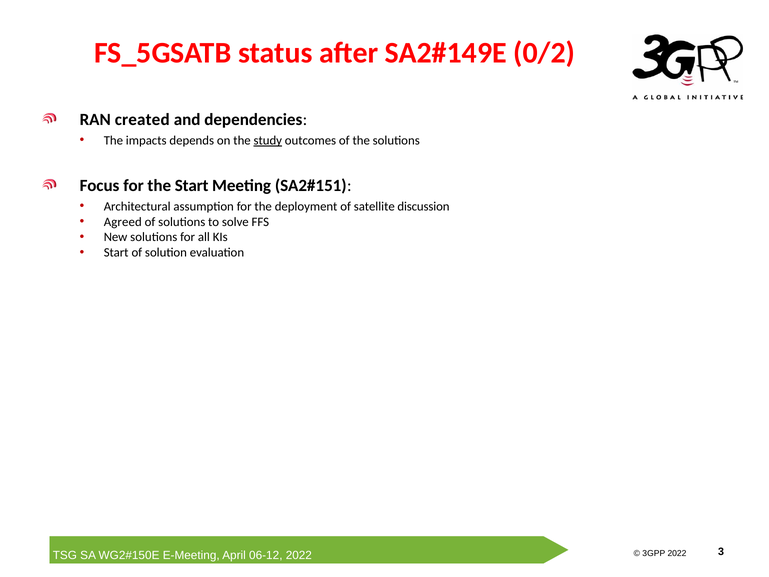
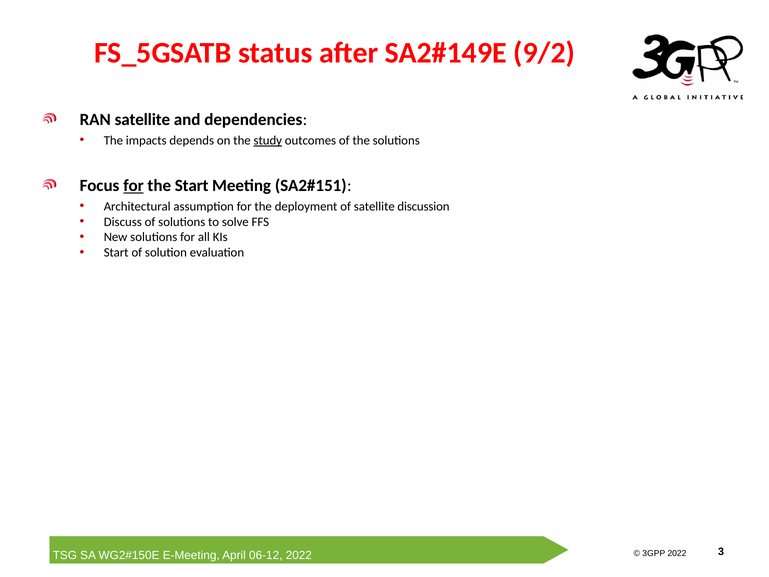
0/2: 0/2 -> 9/2
RAN created: created -> satellite
for at (134, 185) underline: none -> present
Agreed: Agreed -> Discuss
